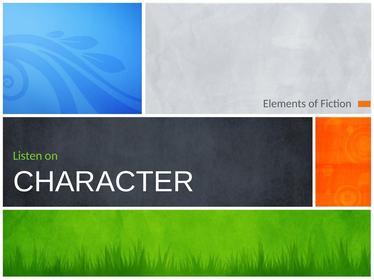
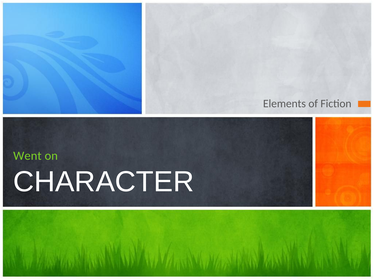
Listen: Listen -> Went
